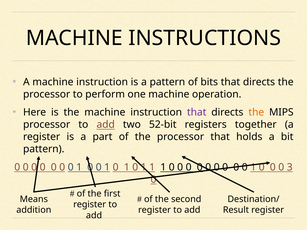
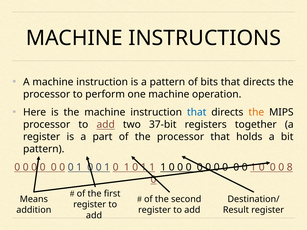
that at (197, 113) colour: purple -> blue
52-bit: 52-bit -> 37-bit
3: 3 -> 8
